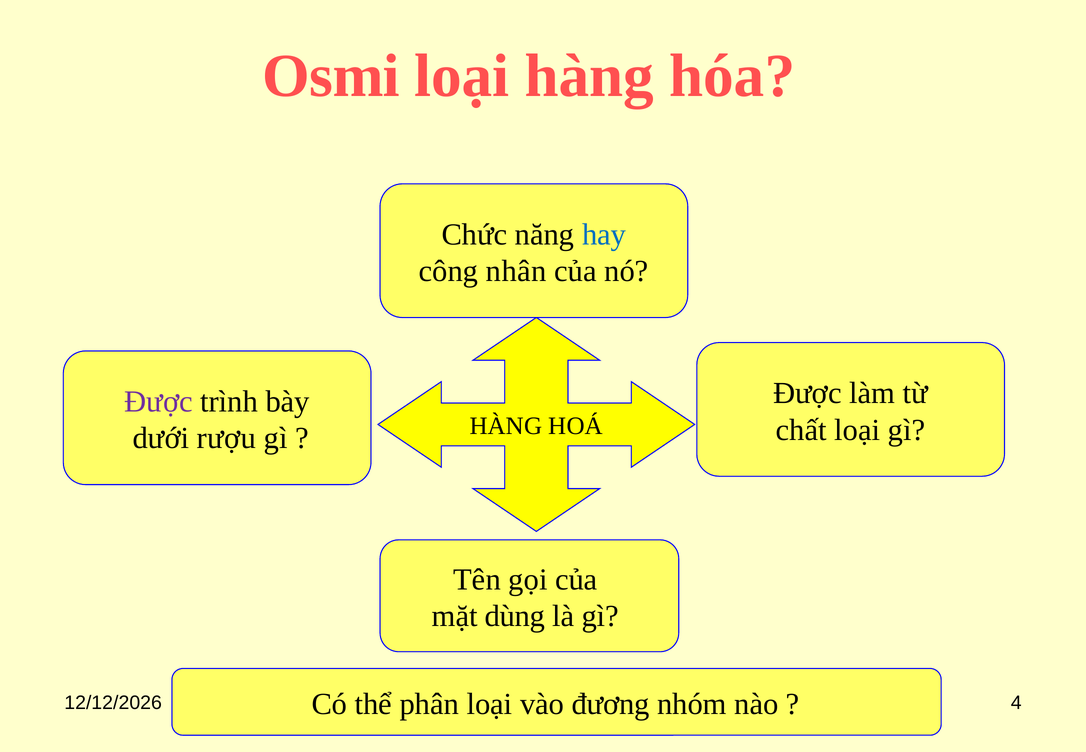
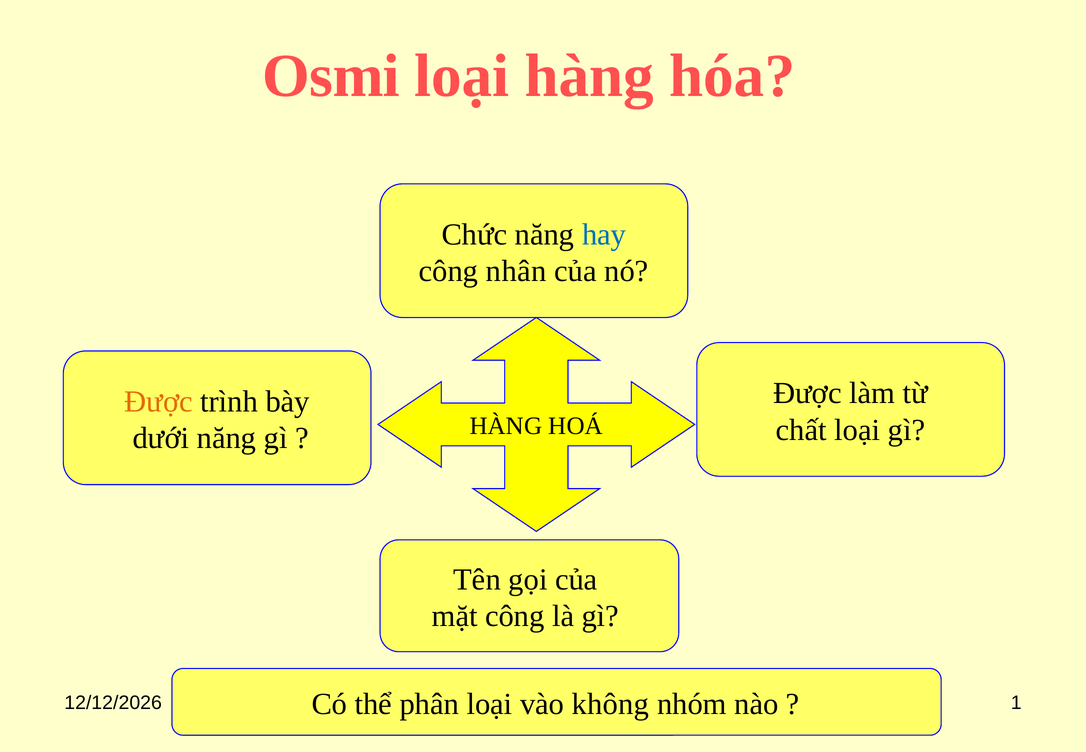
Được at (159, 401) colour: purple -> orange
dưới rượu: rượu -> năng
mặt dùng: dùng -> công
đương: đương -> không
4: 4 -> 1
